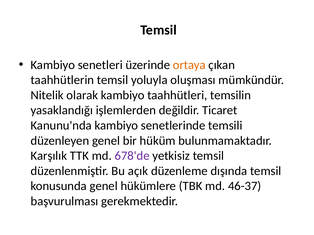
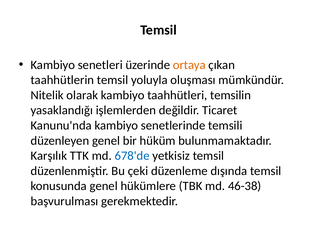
678'de colour: purple -> blue
açık: açık -> çeki
46-37: 46-37 -> 46-38
